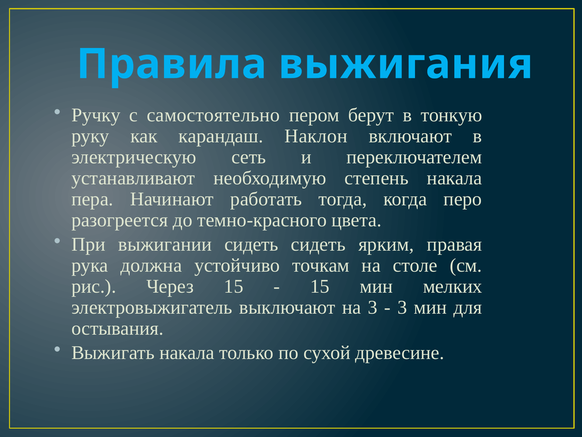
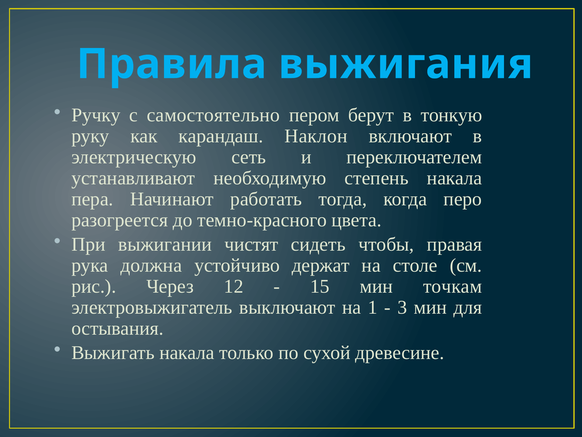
выжигании сидеть: сидеть -> чистят
ярким: ярким -> чтобы
точкам: точкам -> держат
Через 15: 15 -> 12
мелких: мелких -> точкам
на 3: 3 -> 1
